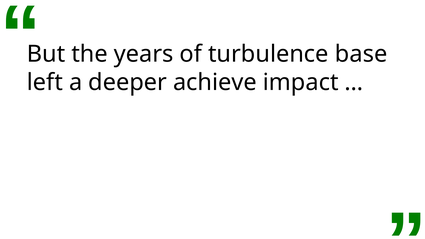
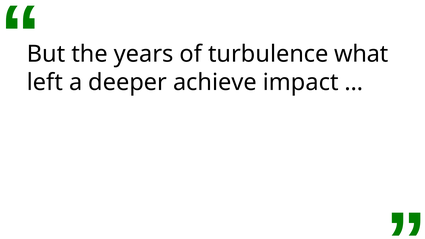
base: base -> what
